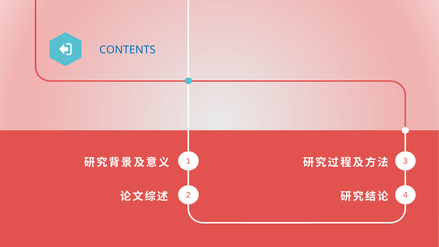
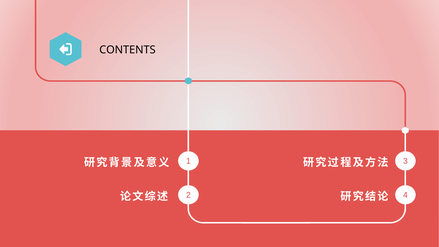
CONTENTS colour: blue -> black
